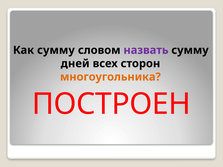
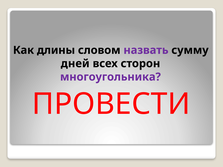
Как сумму: сумму -> длины
многоугольника colour: orange -> purple
ПОСТРОЕН: ПОСТРОЕН -> ПРОВЕСТИ
